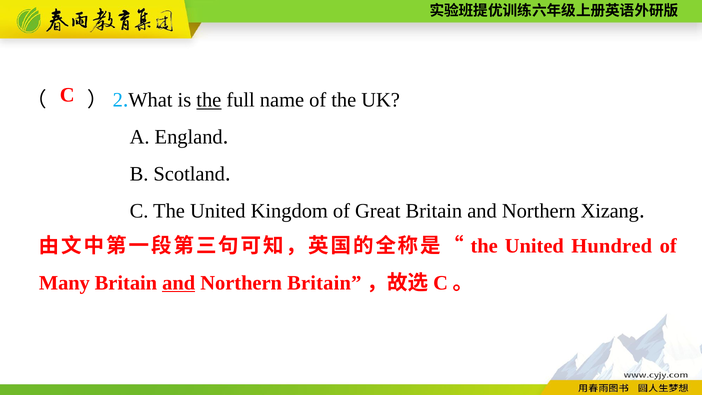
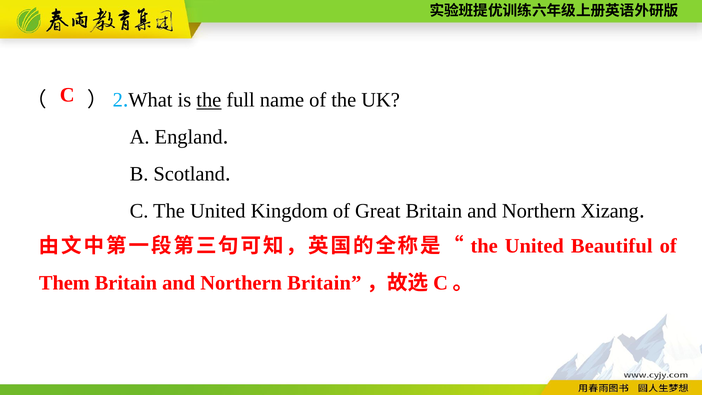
Hundred: Hundred -> Beautiful
Many: Many -> Them
and at (179, 283) underline: present -> none
